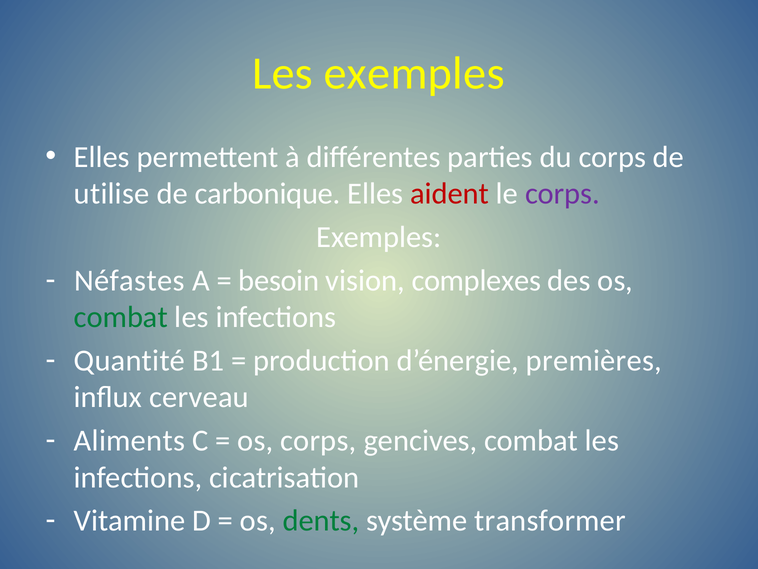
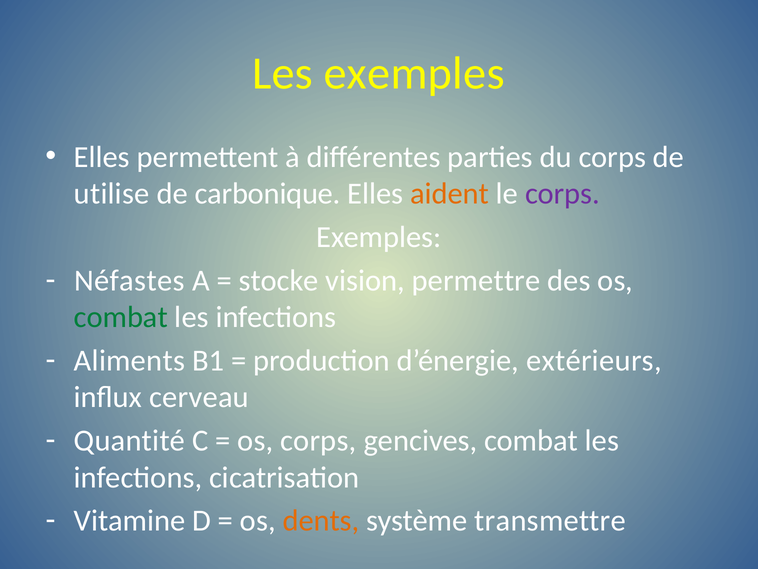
aident colour: red -> orange
besoin: besoin -> stocke
complexes: complexes -> permettre
Quantité: Quantité -> Aliments
premières: premières -> extérieurs
Aliments: Aliments -> Quantité
dents colour: green -> orange
transformer: transformer -> transmettre
